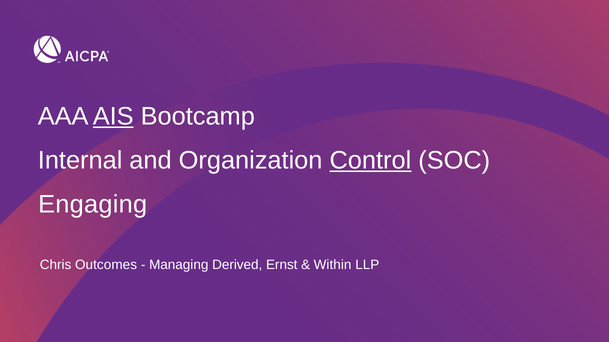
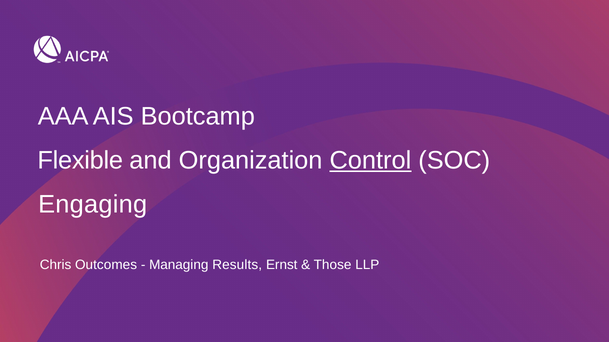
AIS underline: present -> none
Internal: Internal -> Flexible
Derived: Derived -> Results
Within: Within -> Those
